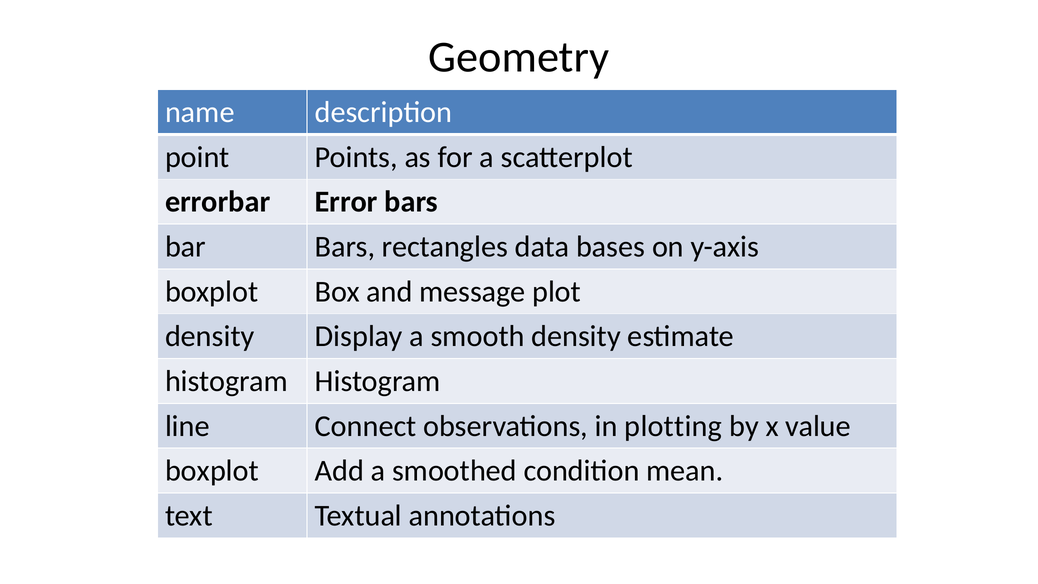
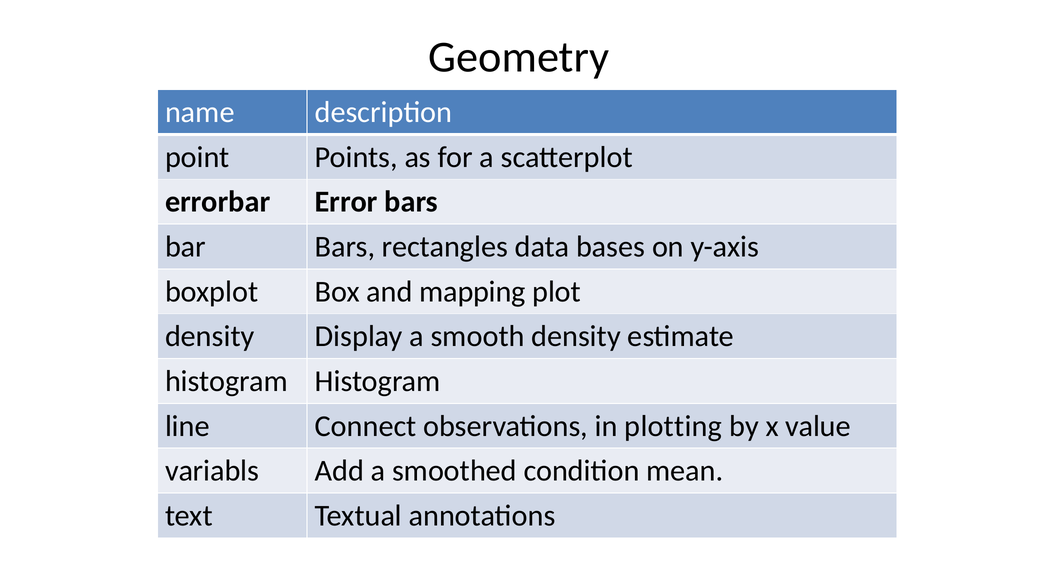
message: message -> mapping
boxplot at (212, 471): boxplot -> variabls
